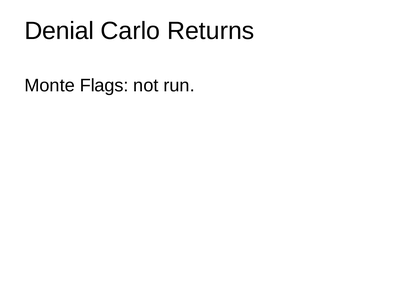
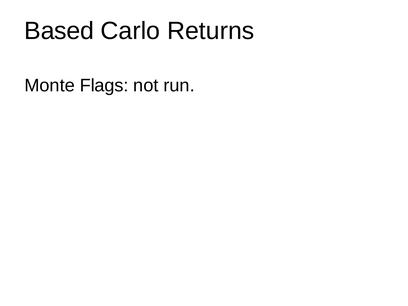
Denial: Denial -> Based
